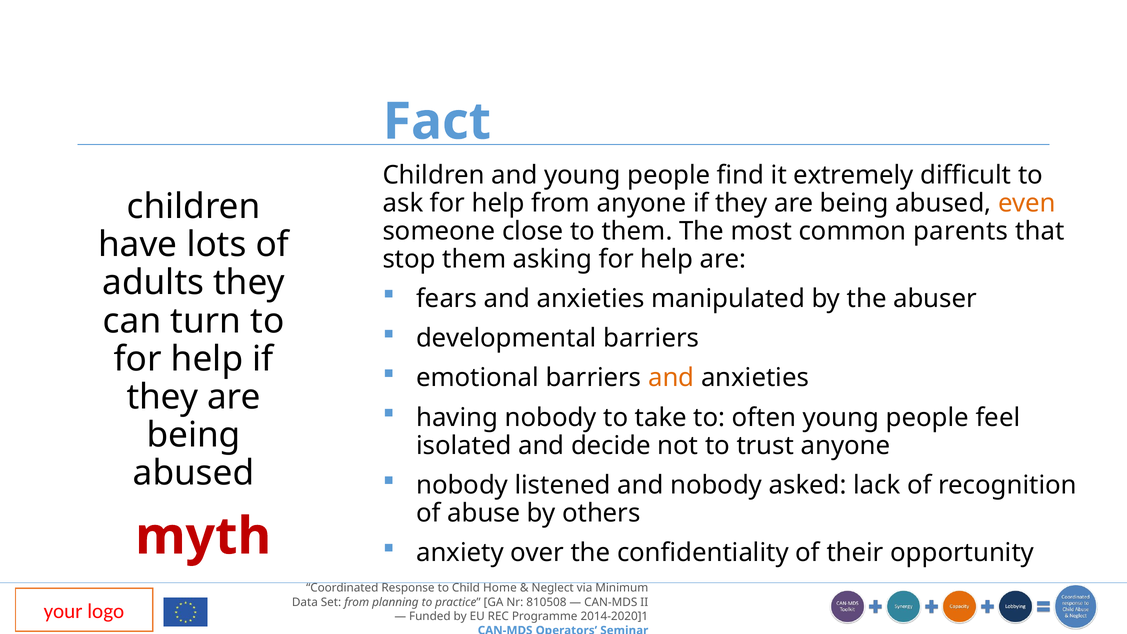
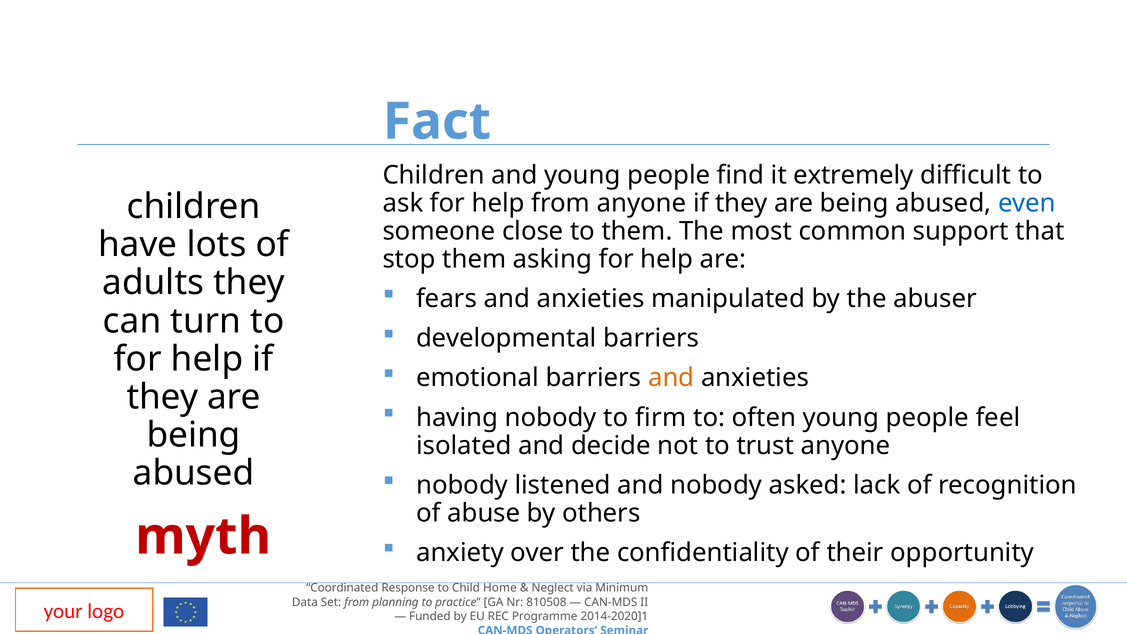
even colour: orange -> blue
parents: parents -> support
take: take -> firm
